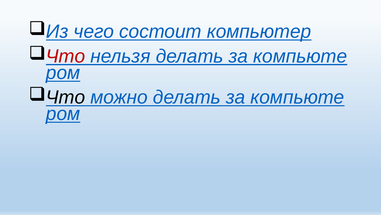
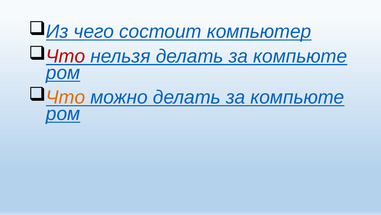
Что at (66, 97) colour: black -> orange
